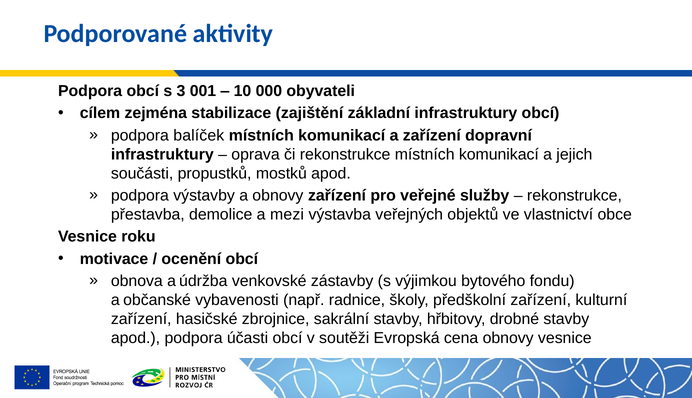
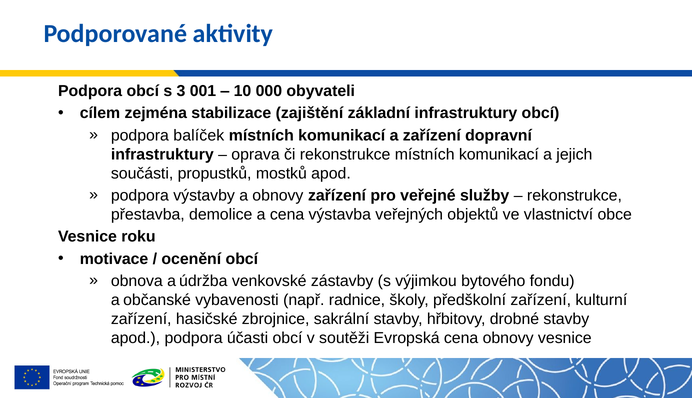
a mezi: mezi -> cena
